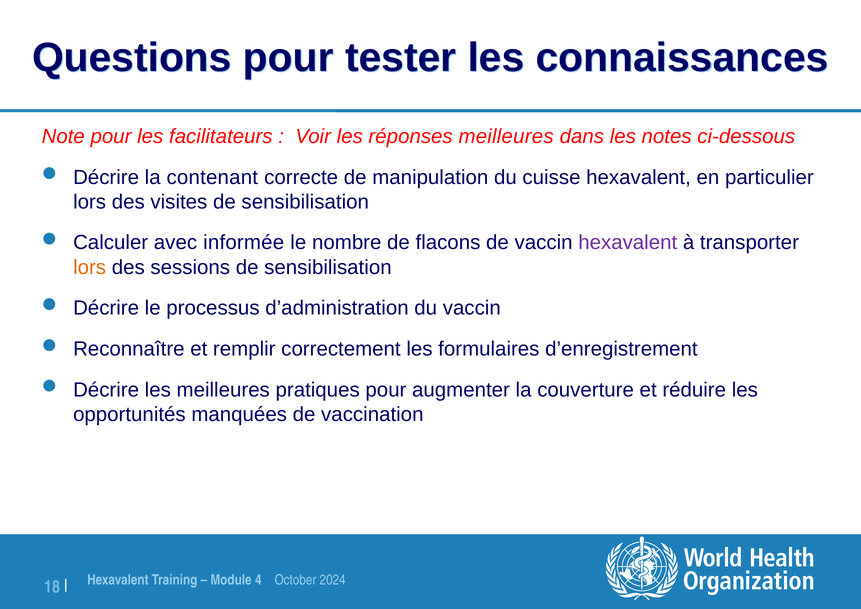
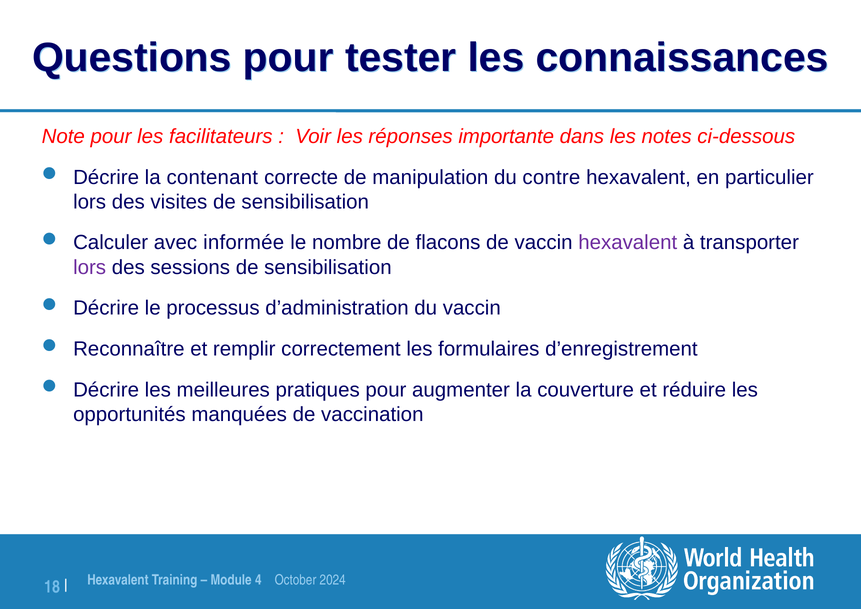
réponses meilleures: meilleures -> importante
cuisse: cuisse -> contre
lors at (90, 267) colour: orange -> purple
